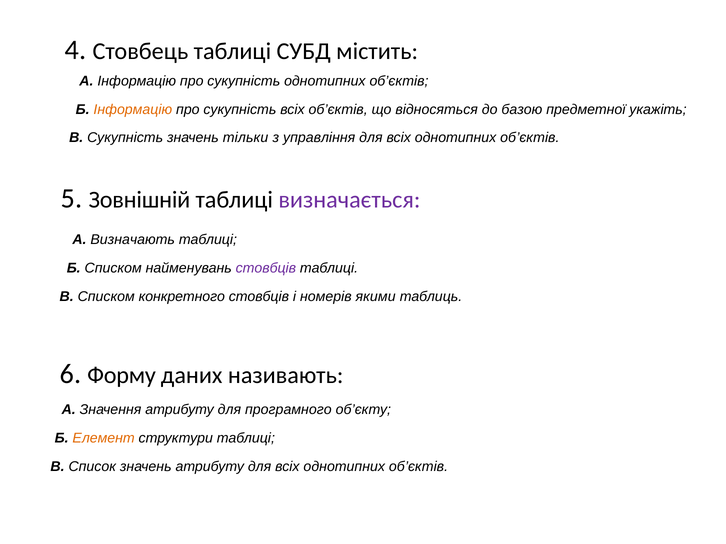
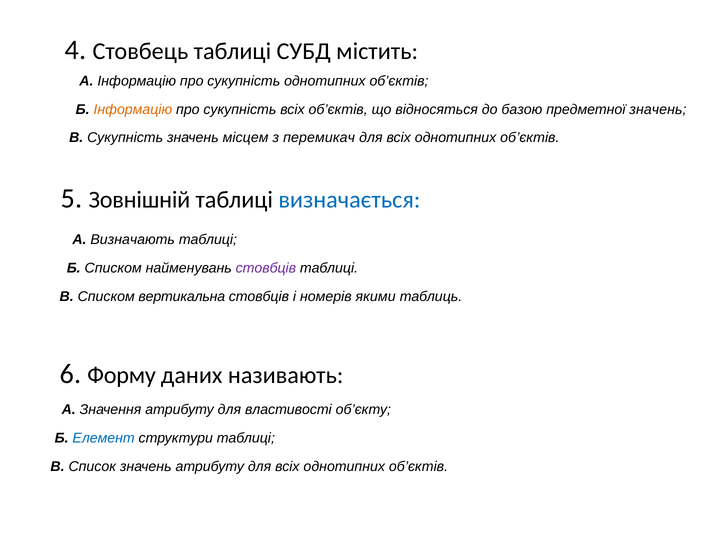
предметної укажіть: укажіть -> значень
тільки: тільки -> місцем
управління: управління -> перемикач
визначається colour: purple -> blue
конкретного: конкретного -> вертикальна
програмного: програмного -> властивості
Елемент colour: orange -> blue
